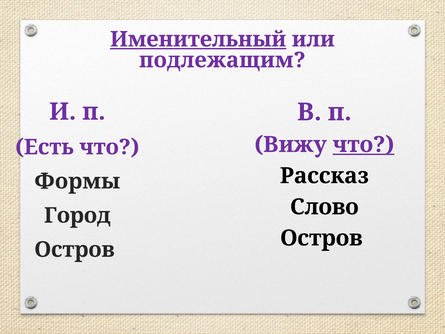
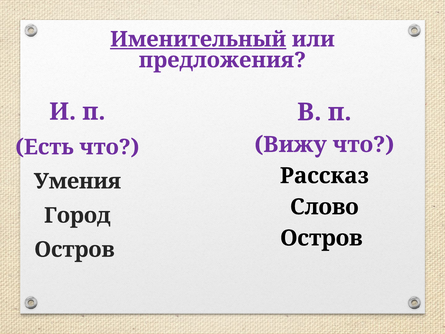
подлежащим: подлежащим -> предложения
что at (363, 145) underline: present -> none
Формы: Формы -> Умения
